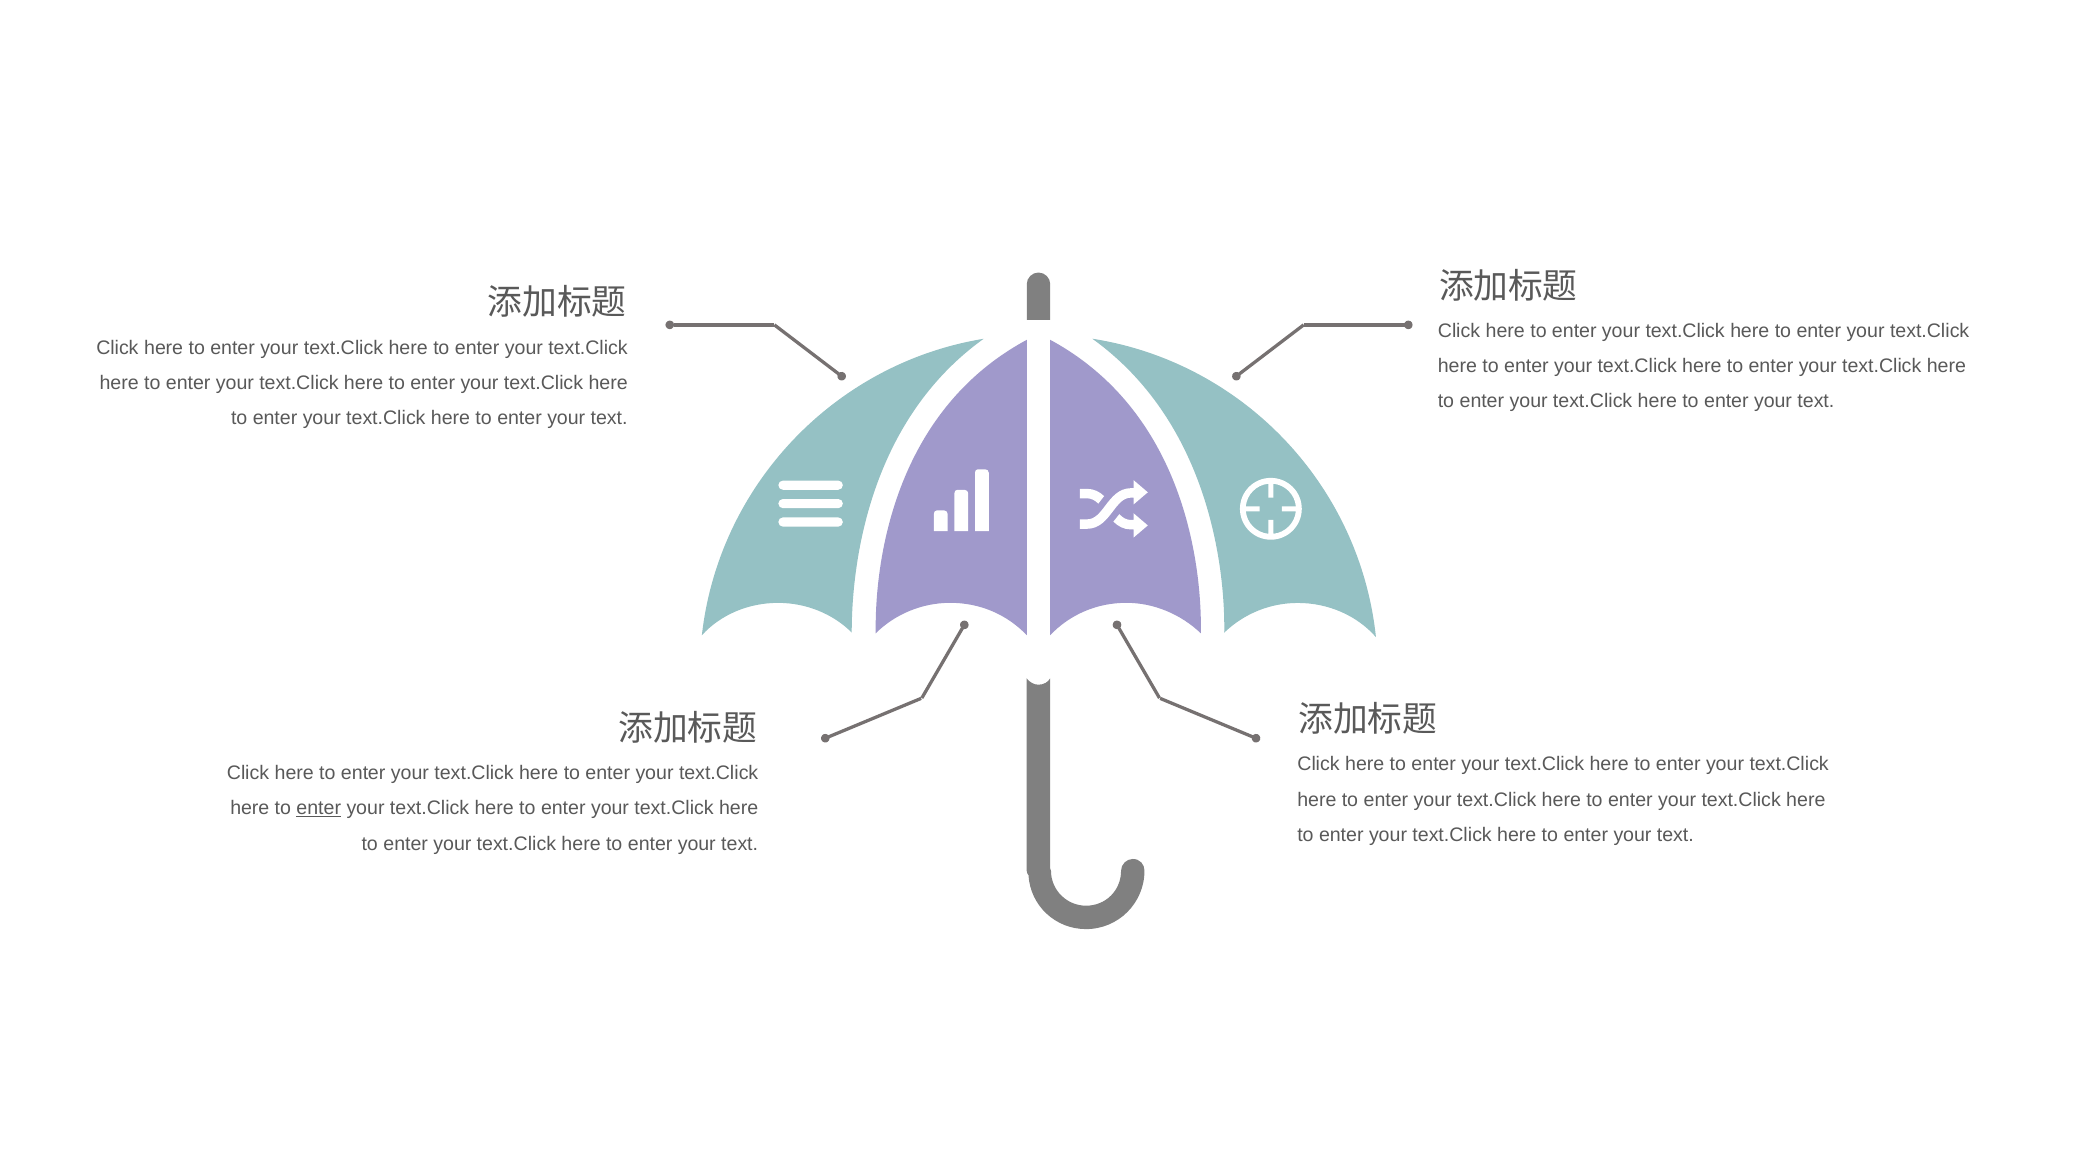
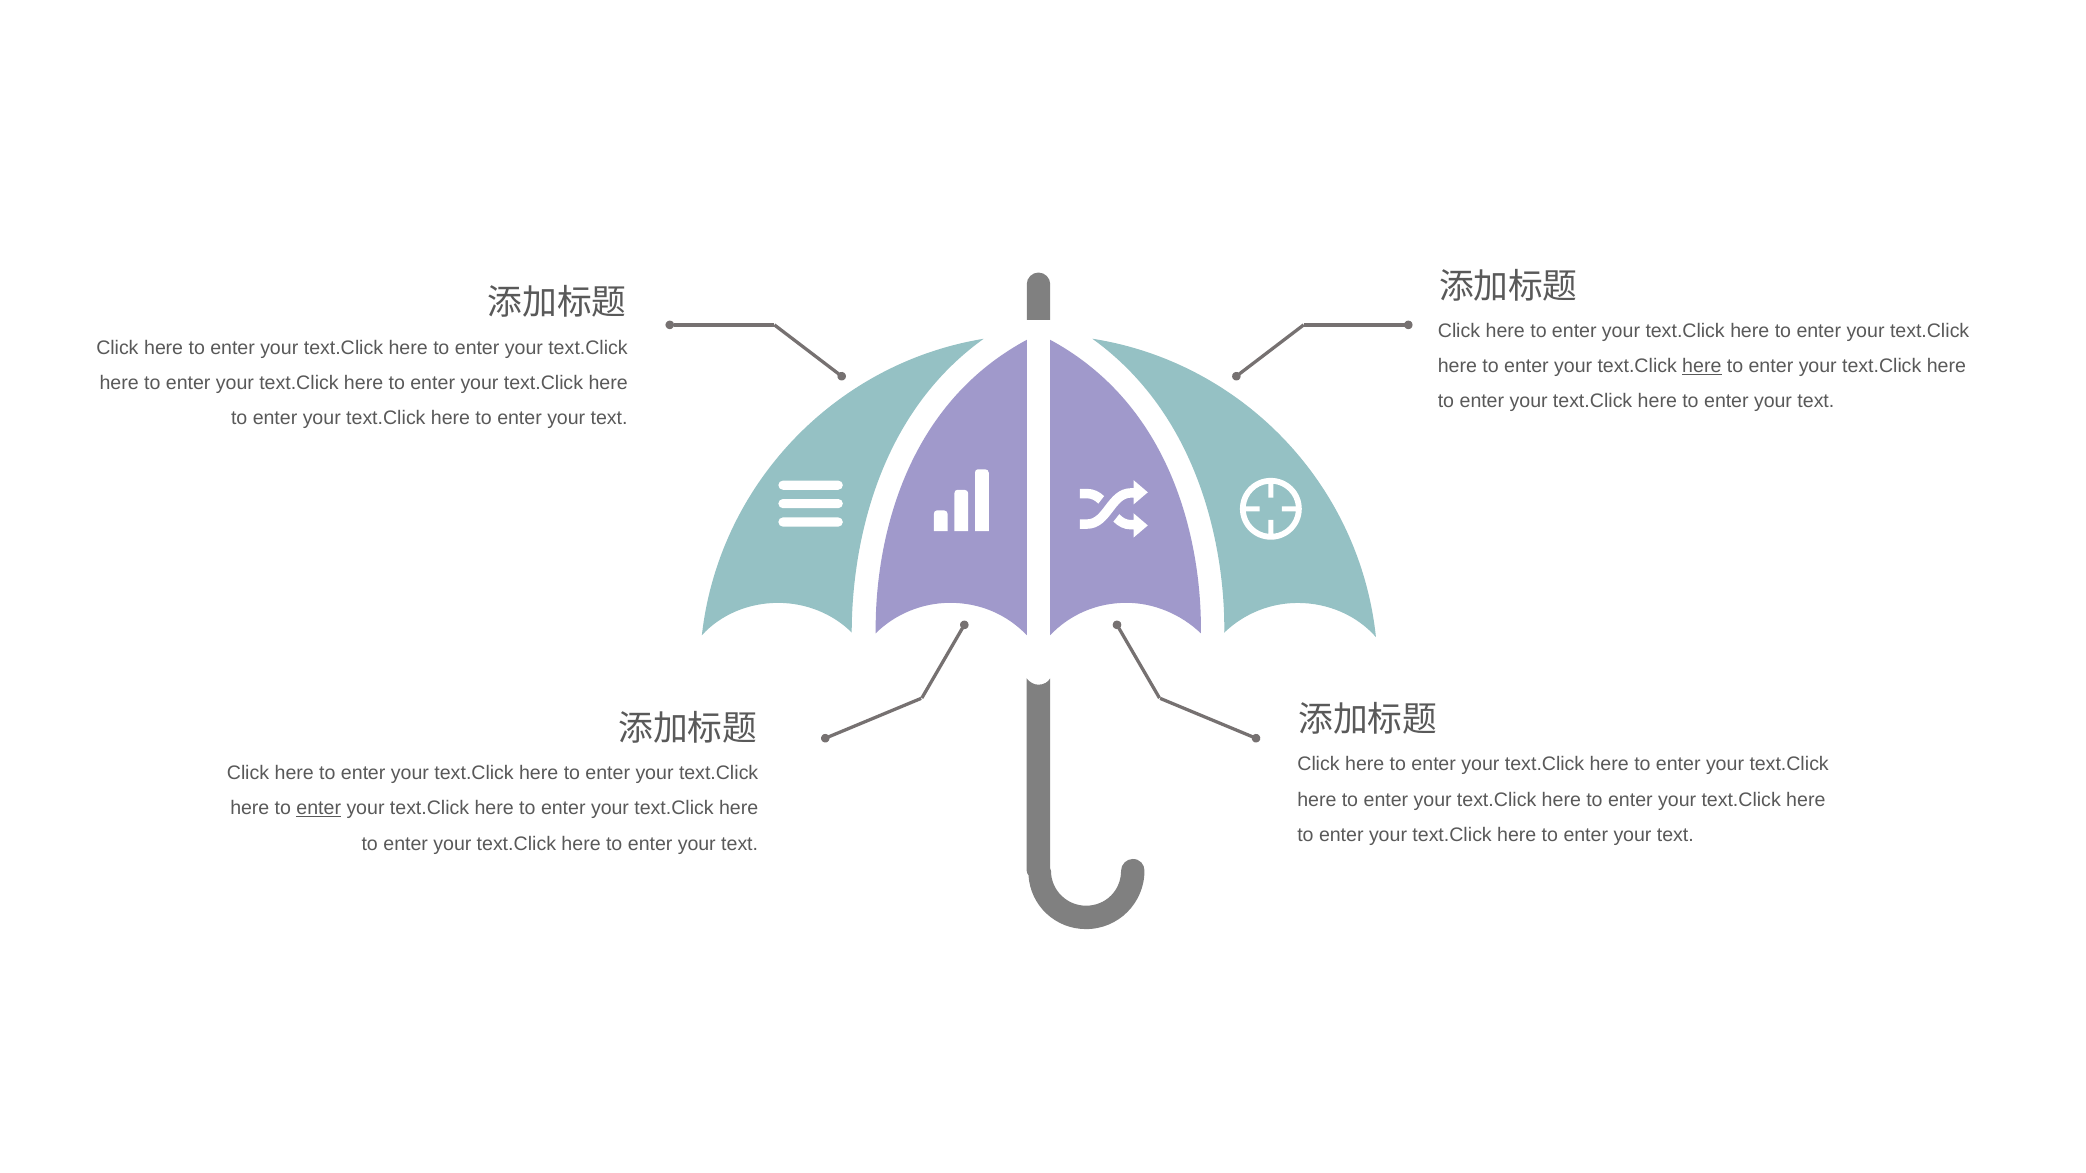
here at (1702, 366) underline: none -> present
